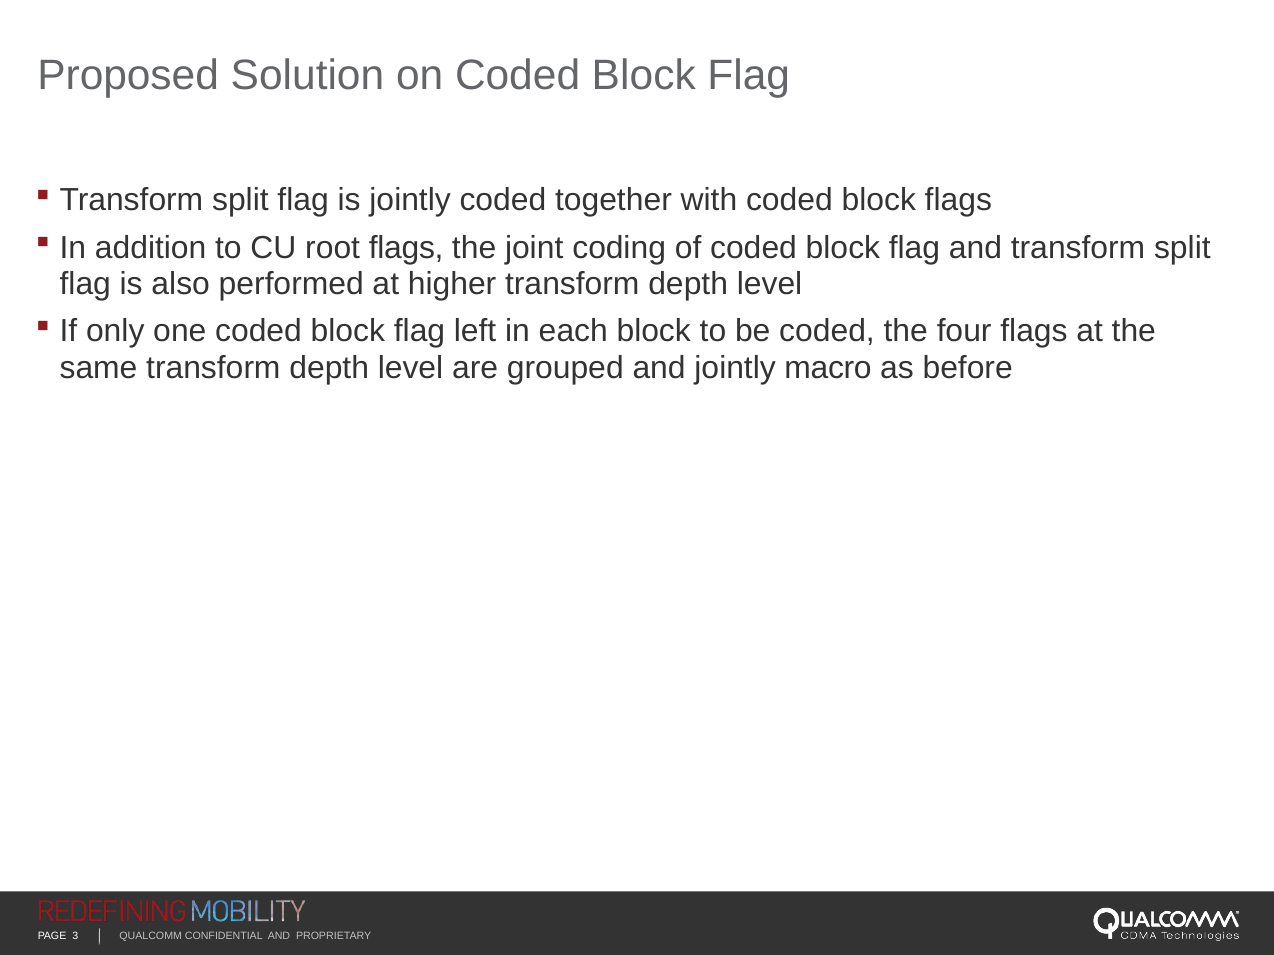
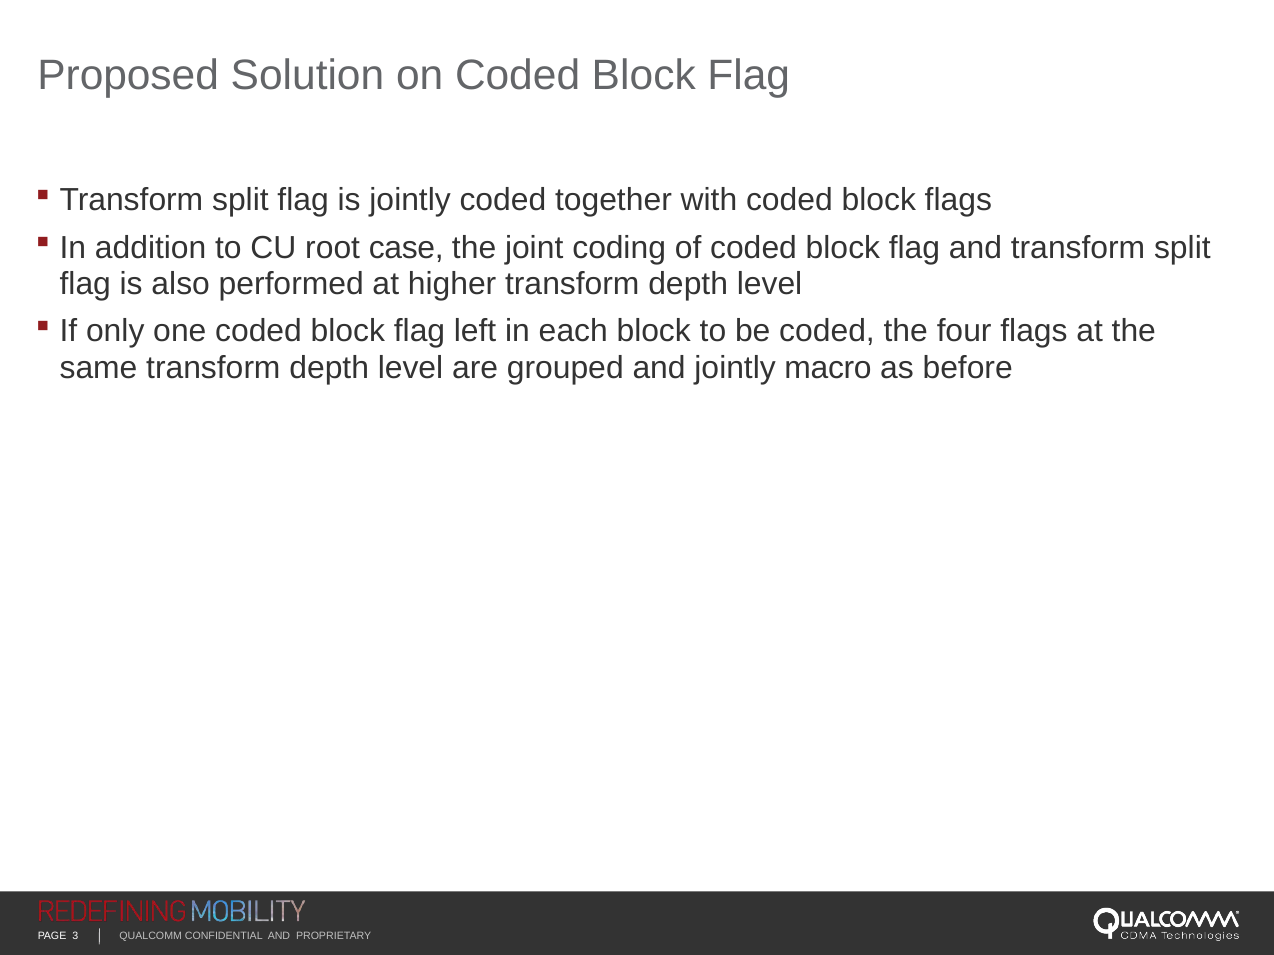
root flags: flags -> case
